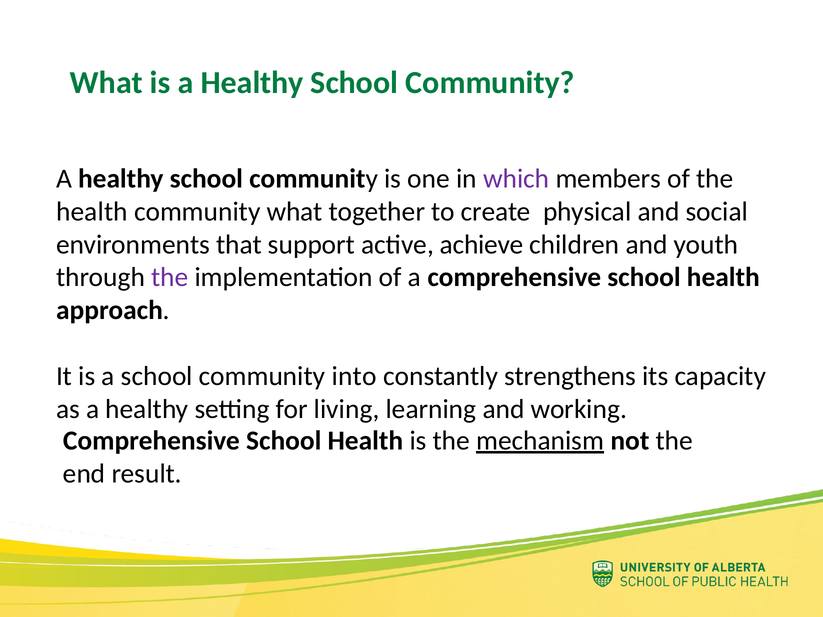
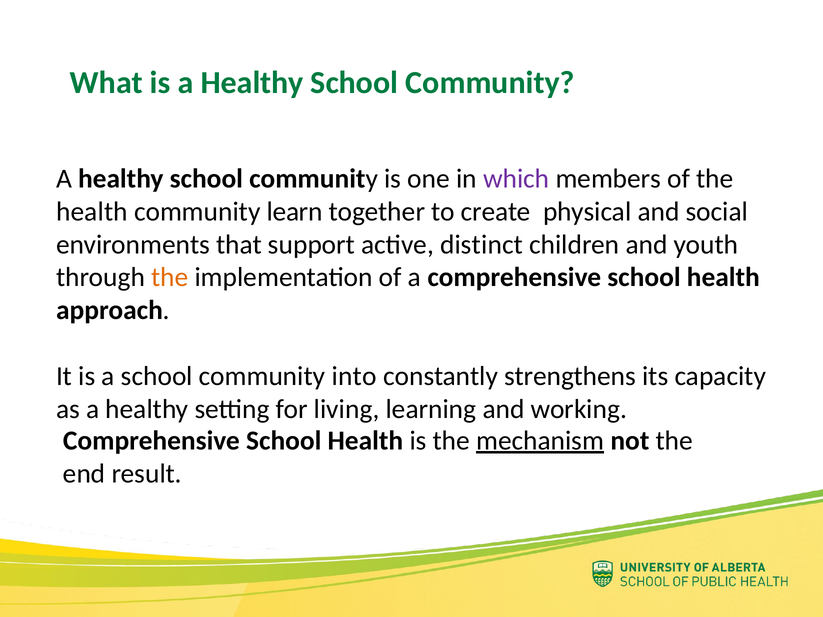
community what: what -> learn
achieve: achieve -> distinct
the at (170, 278) colour: purple -> orange
